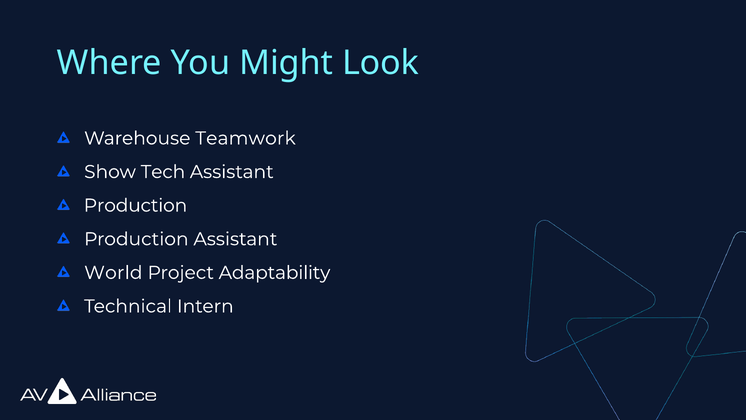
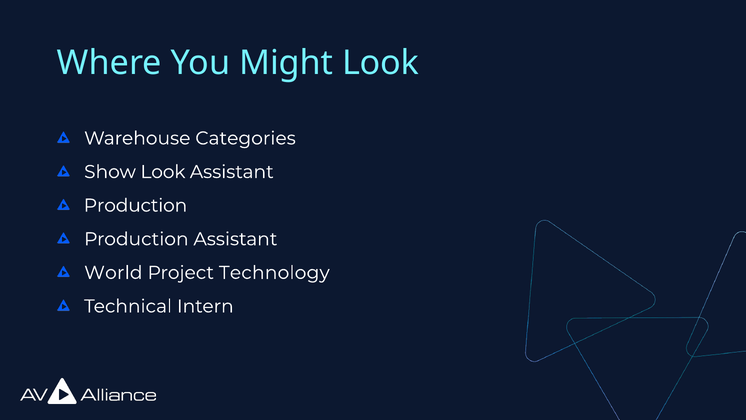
Teamwork: Teamwork -> Categories
Show Tech: Tech -> Look
Adaptability: Adaptability -> Technology
